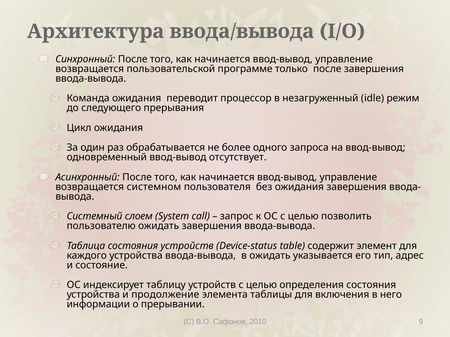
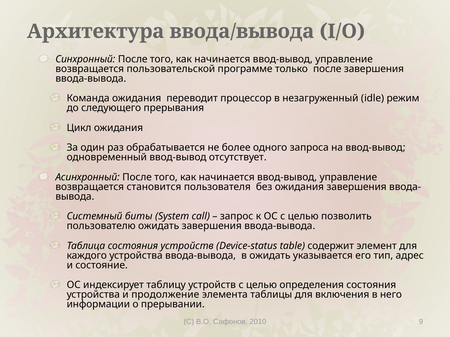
системном: системном -> становится
слоем: слоем -> биты
